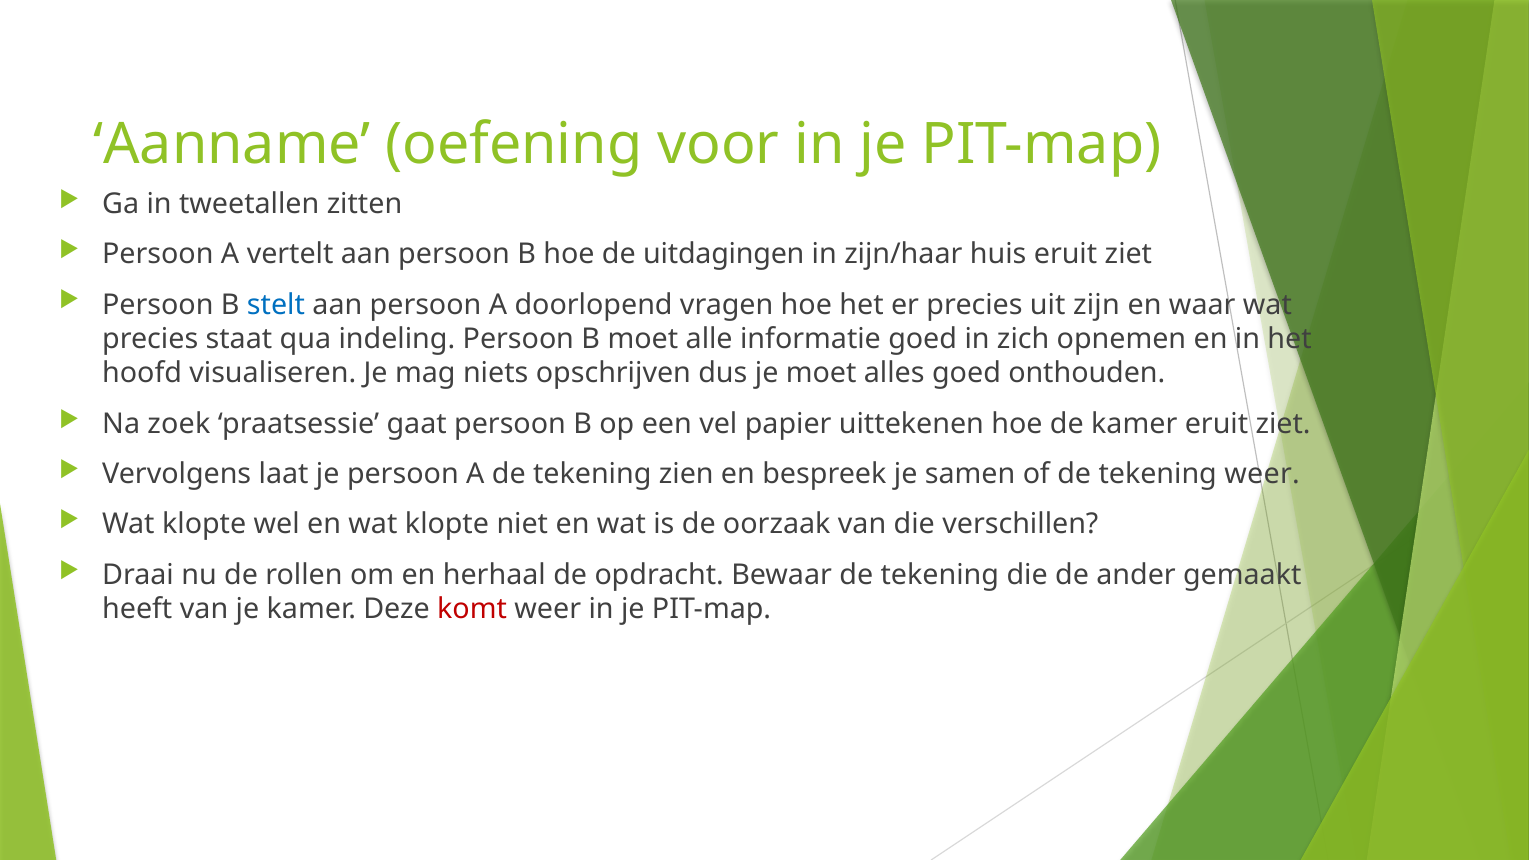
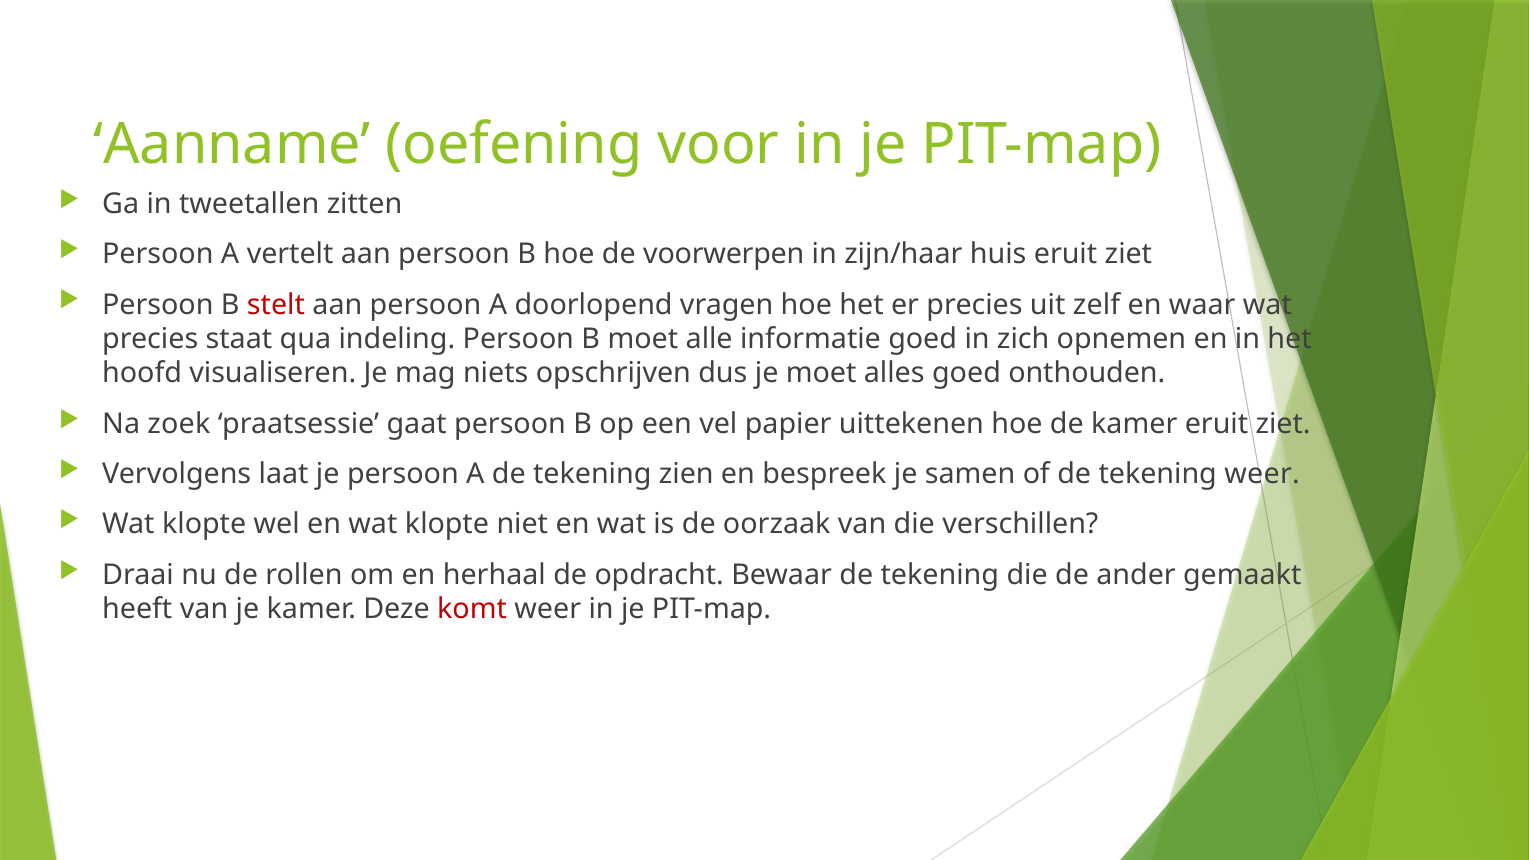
uitdagingen: uitdagingen -> voorwerpen
stelt colour: blue -> red
zijn: zijn -> zelf
